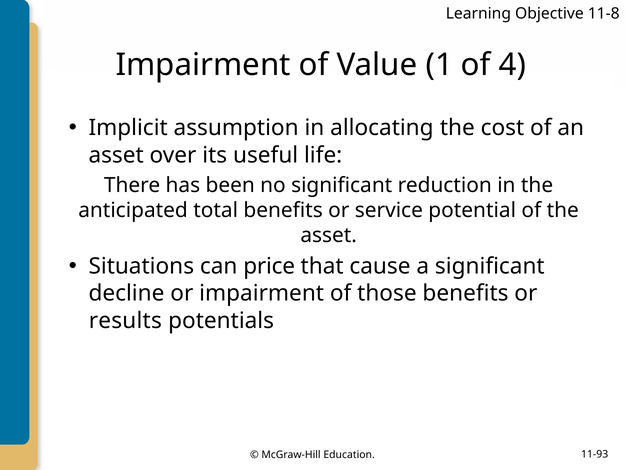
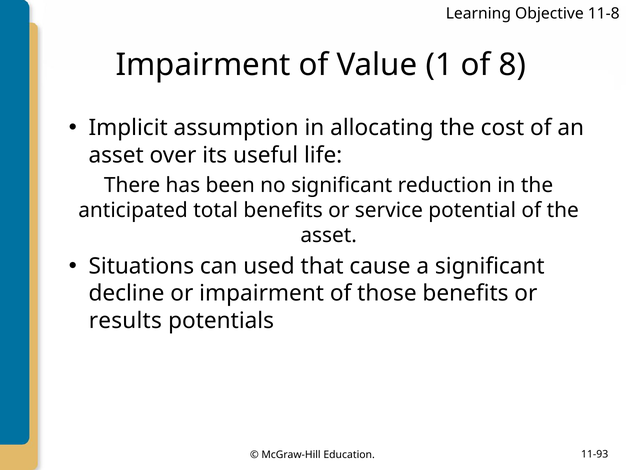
4: 4 -> 8
price: price -> used
